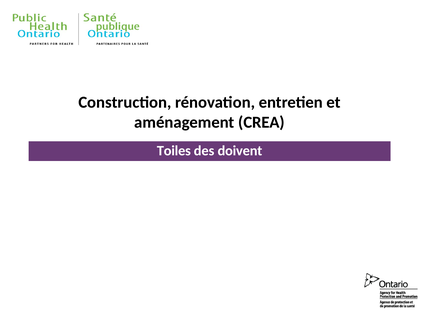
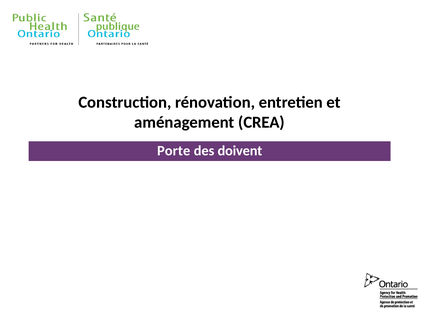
Toiles: Toiles -> Porte
